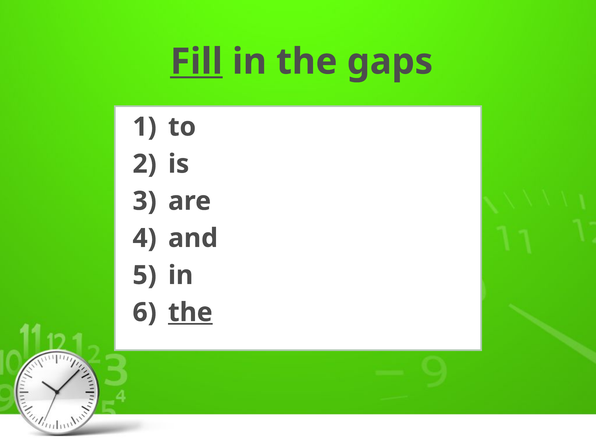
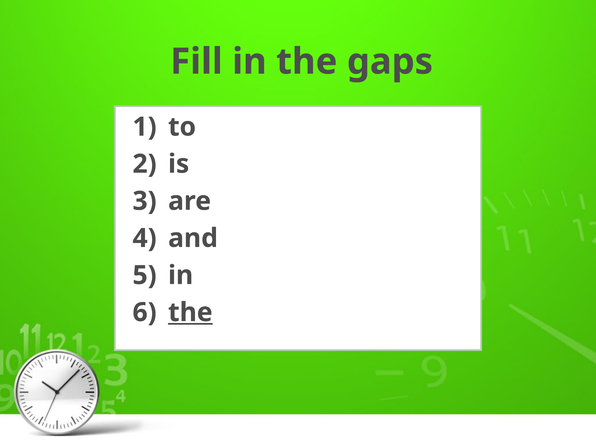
Fill underline: present -> none
